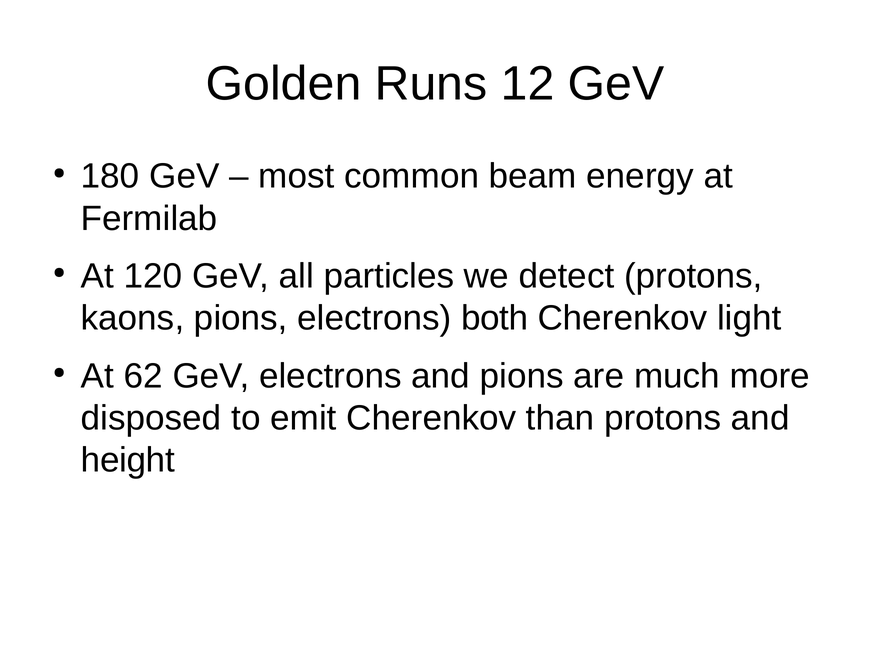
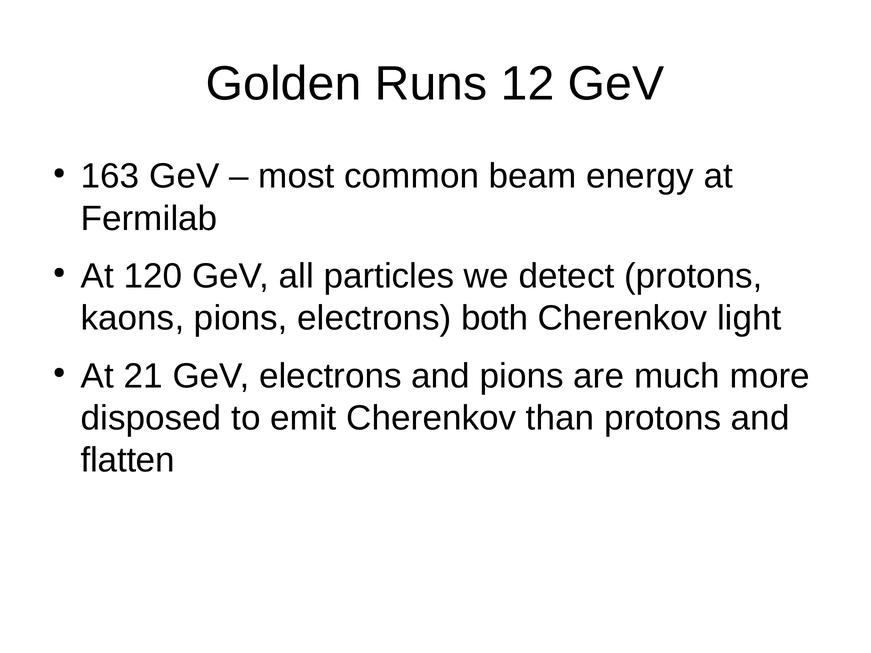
180: 180 -> 163
62: 62 -> 21
height: height -> flatten
